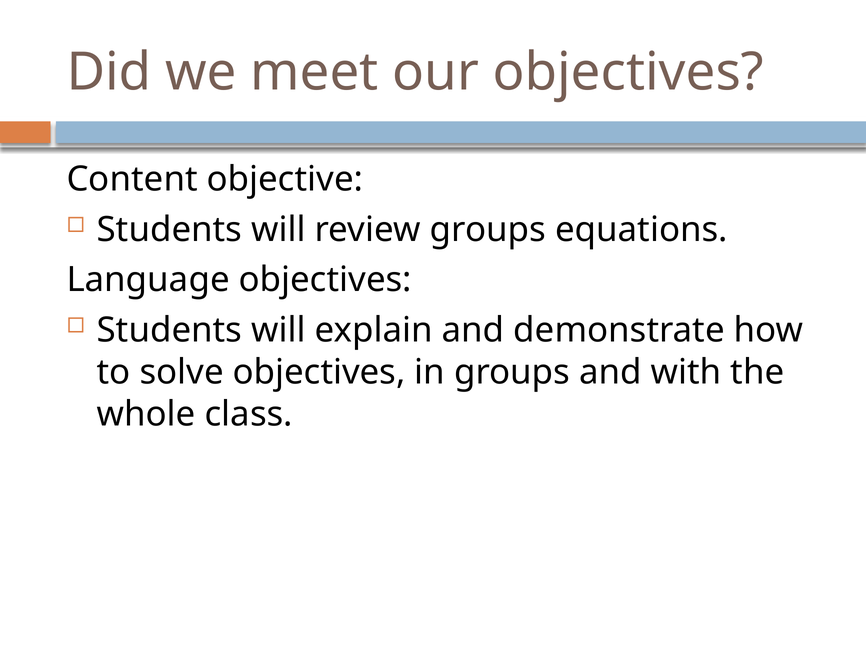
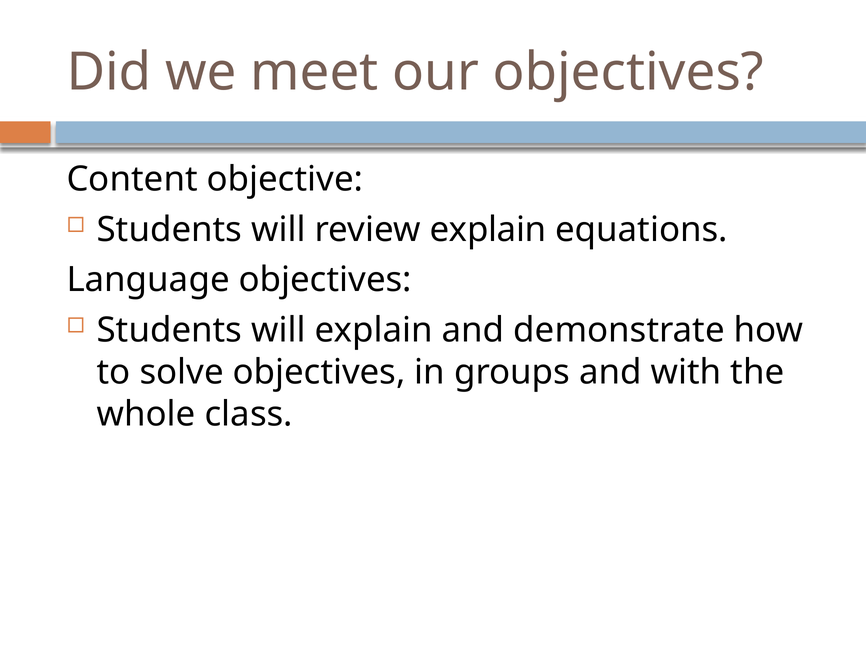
review groups: groups -> explain
